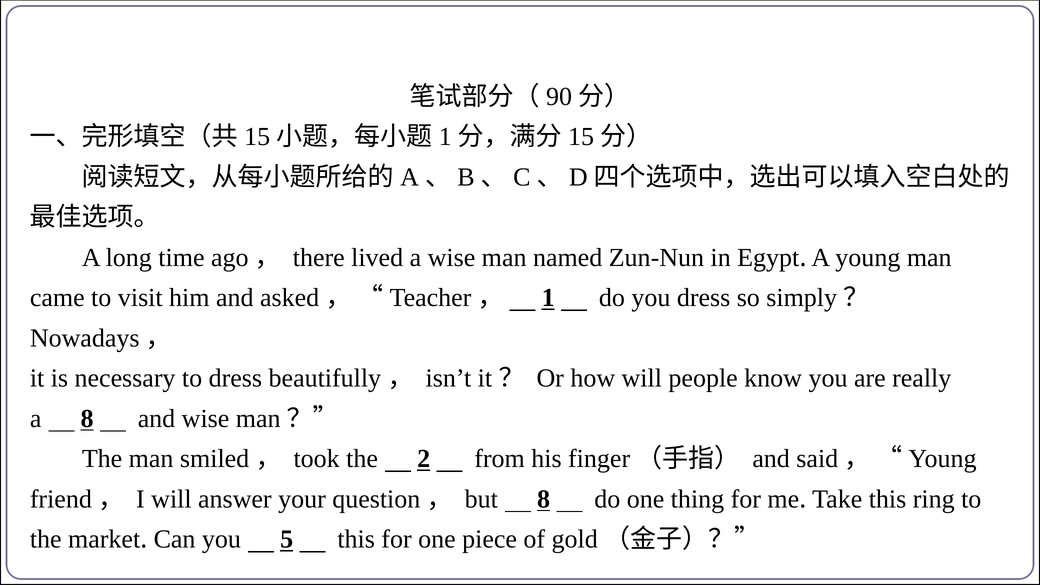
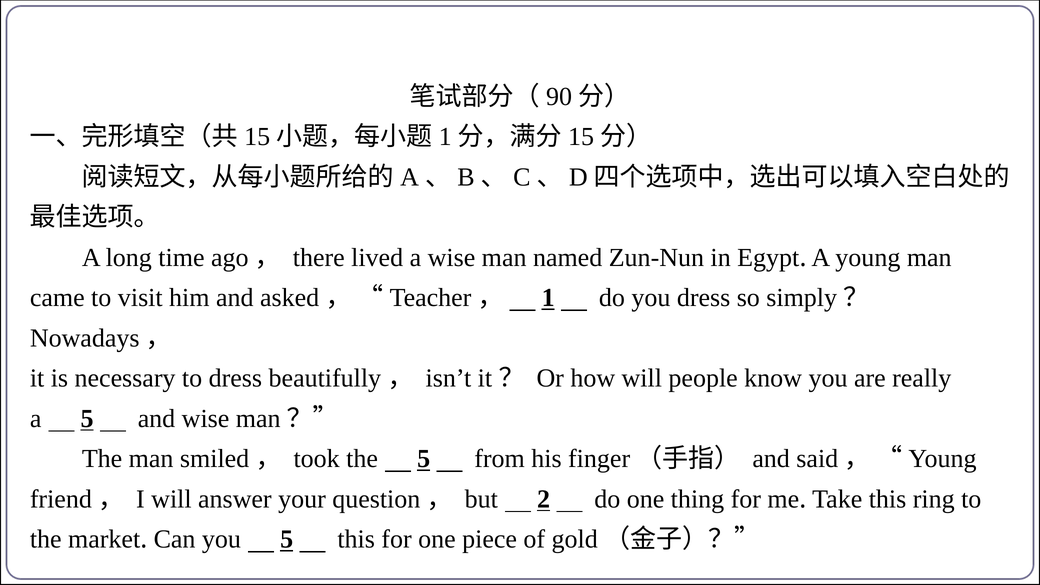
a 8: 8 -> 5
the 2: 2 -> 5
but 8: 8 -> 2
